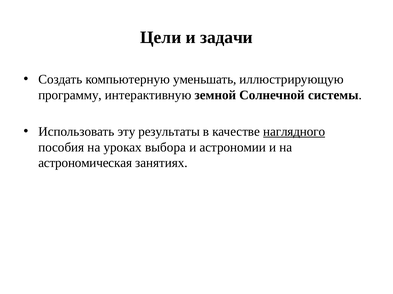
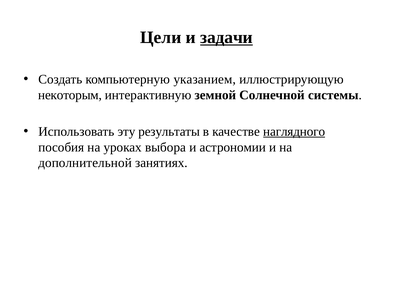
задачи underline: none -> present
уменьшать: уменьшать -> указанием
программу: программу -> некоторым
астрономическая: астрономическая -> дополнительной
